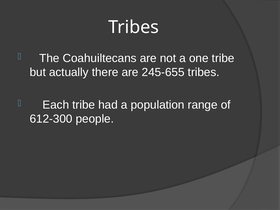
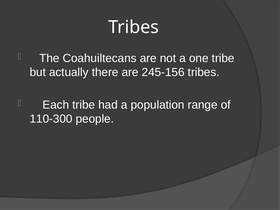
245-655: 245-655 -> 245-156
612-300: 612-300 -> 110-300
